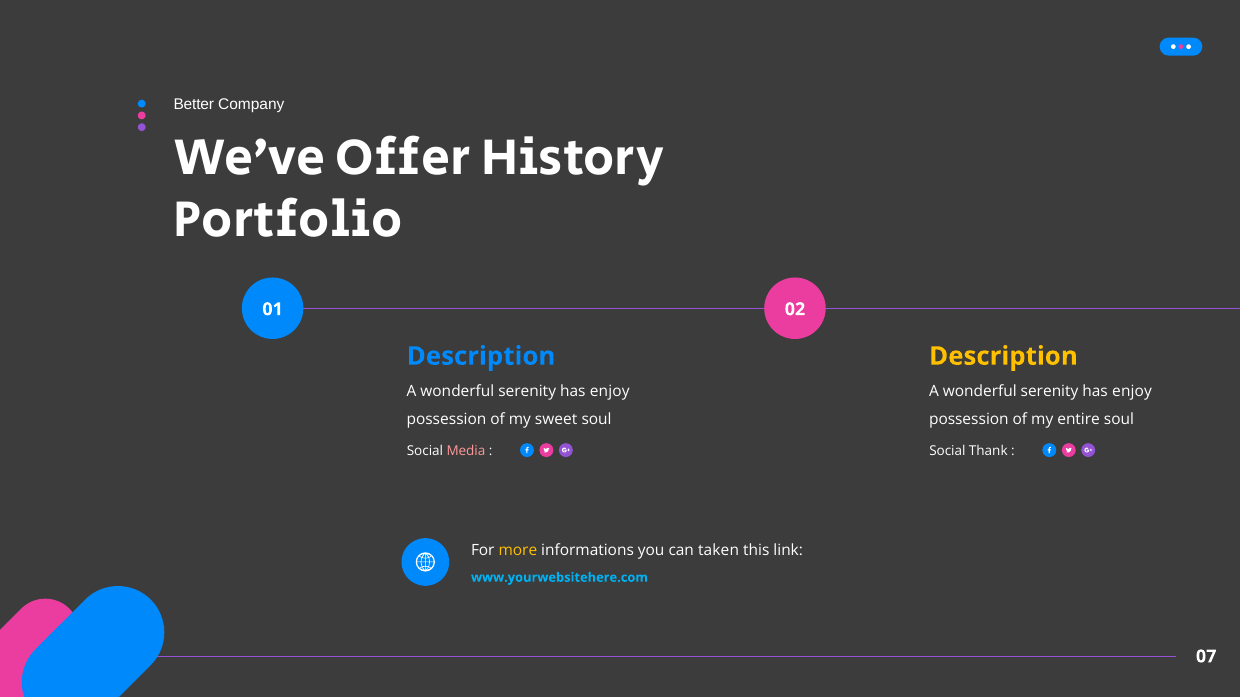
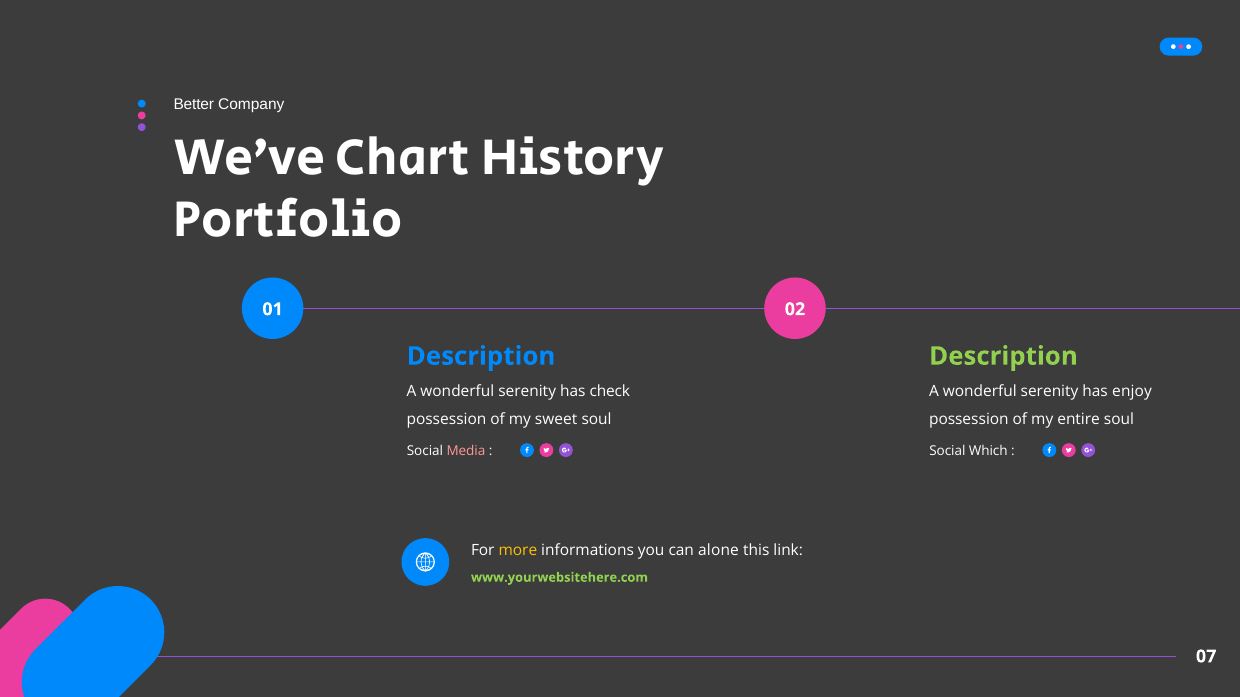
Offer: Offer -> Chart
Description at (1003, 356) colour: yellow -> light green
enjoy at (610, 392): enjoy -> check
Thank: Thank -> Which
taken: taken -> alone
www.yourwebsitehere.com colour: light blue -> light green
